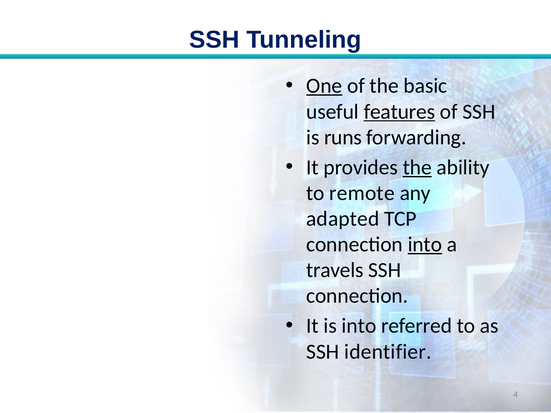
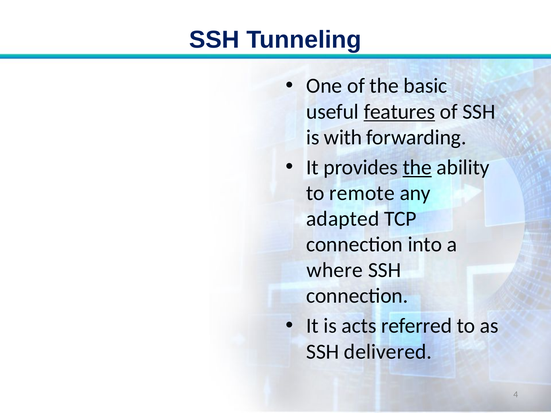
One underline: present -> none
runs: runs -> with
into at (425, 245) underline: present -> none
travels: travels -> where
is into: into -> acts
identifier: identifier -> delivered
